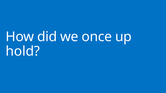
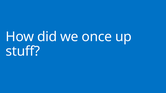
hold: hold -> stuff
